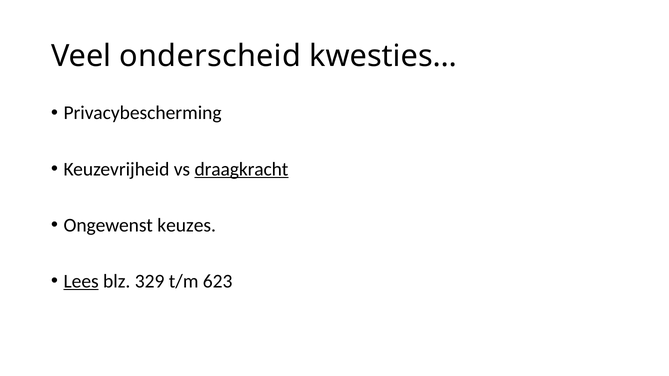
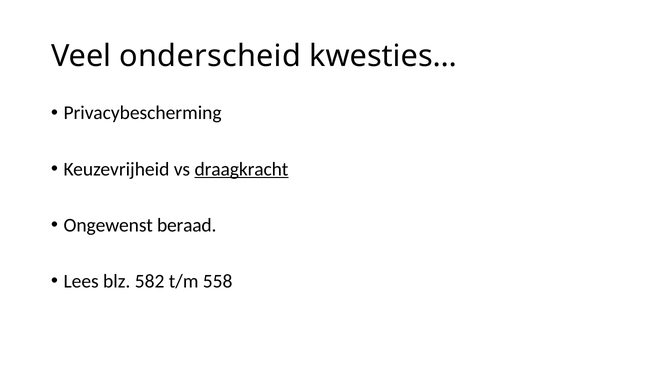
keuzes: keuzes -> beraad
Lees underline: present -> none
329: 329 -> 582
623: 623 -> 558
